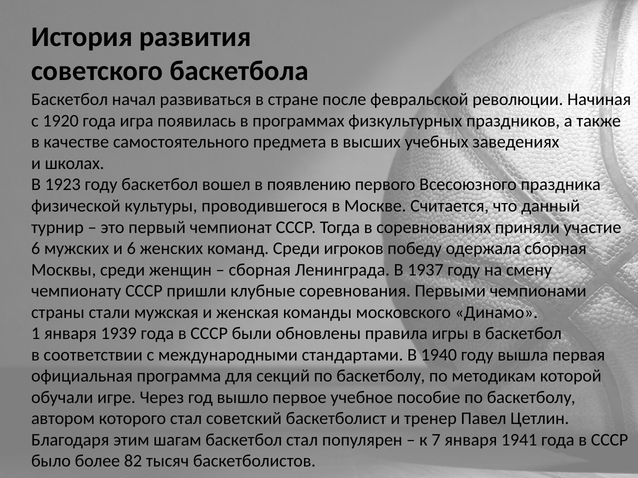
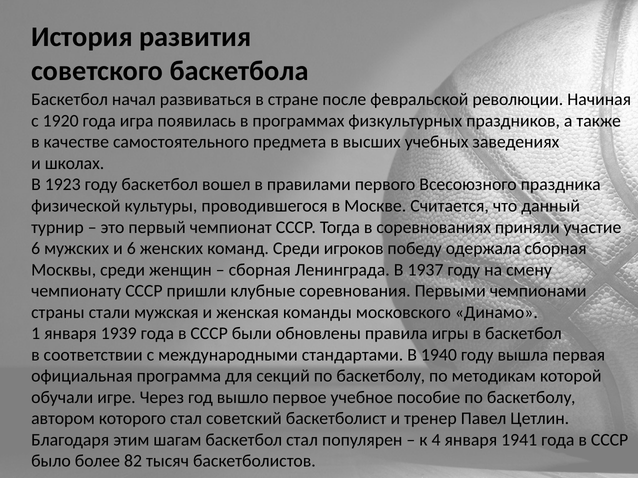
появлению: появлению -> правилами
7: 7 -> 4
